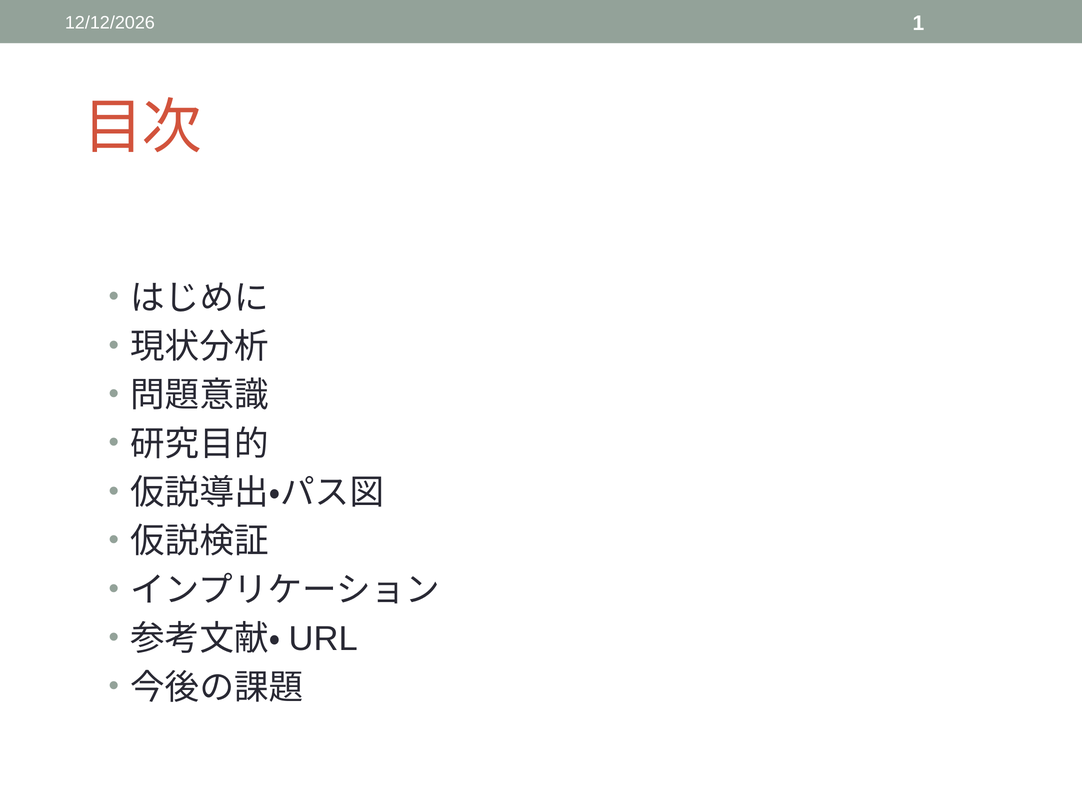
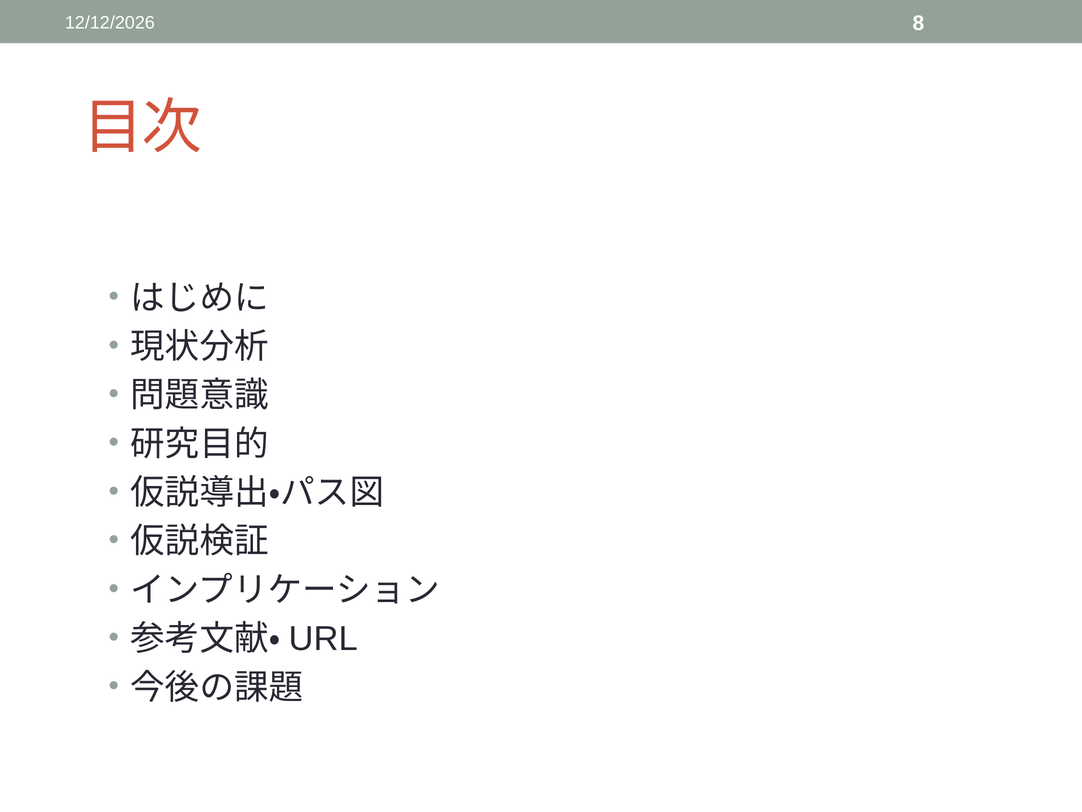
1: 1 -> 8
